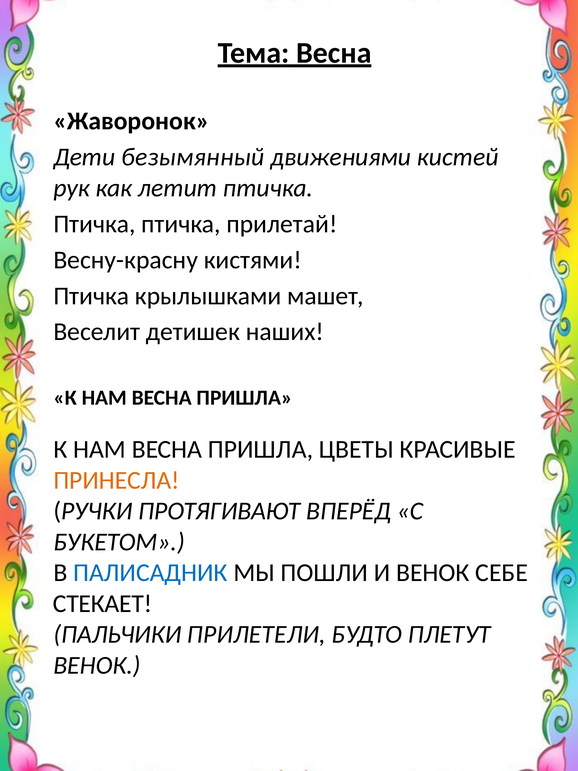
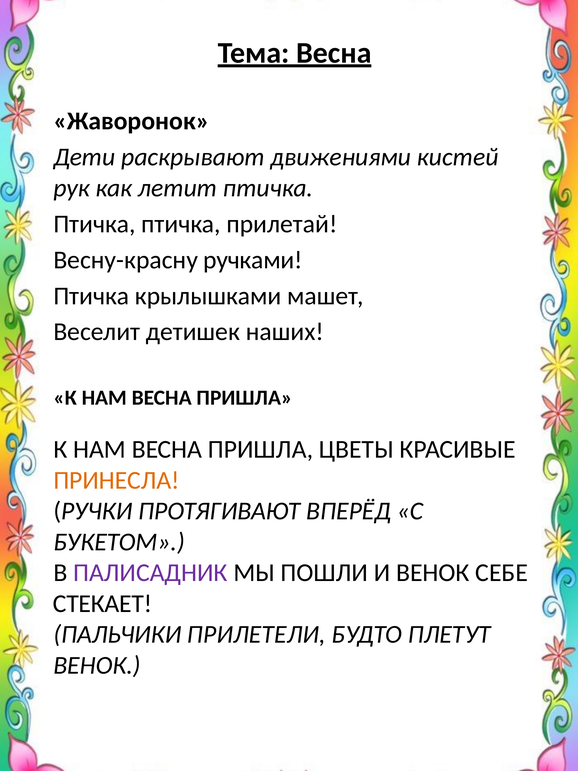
безымянный: безымянный -> раскрывают
кистями: кистями -> ручками
ПАЛИСАДНИК colour: blue -> purple
